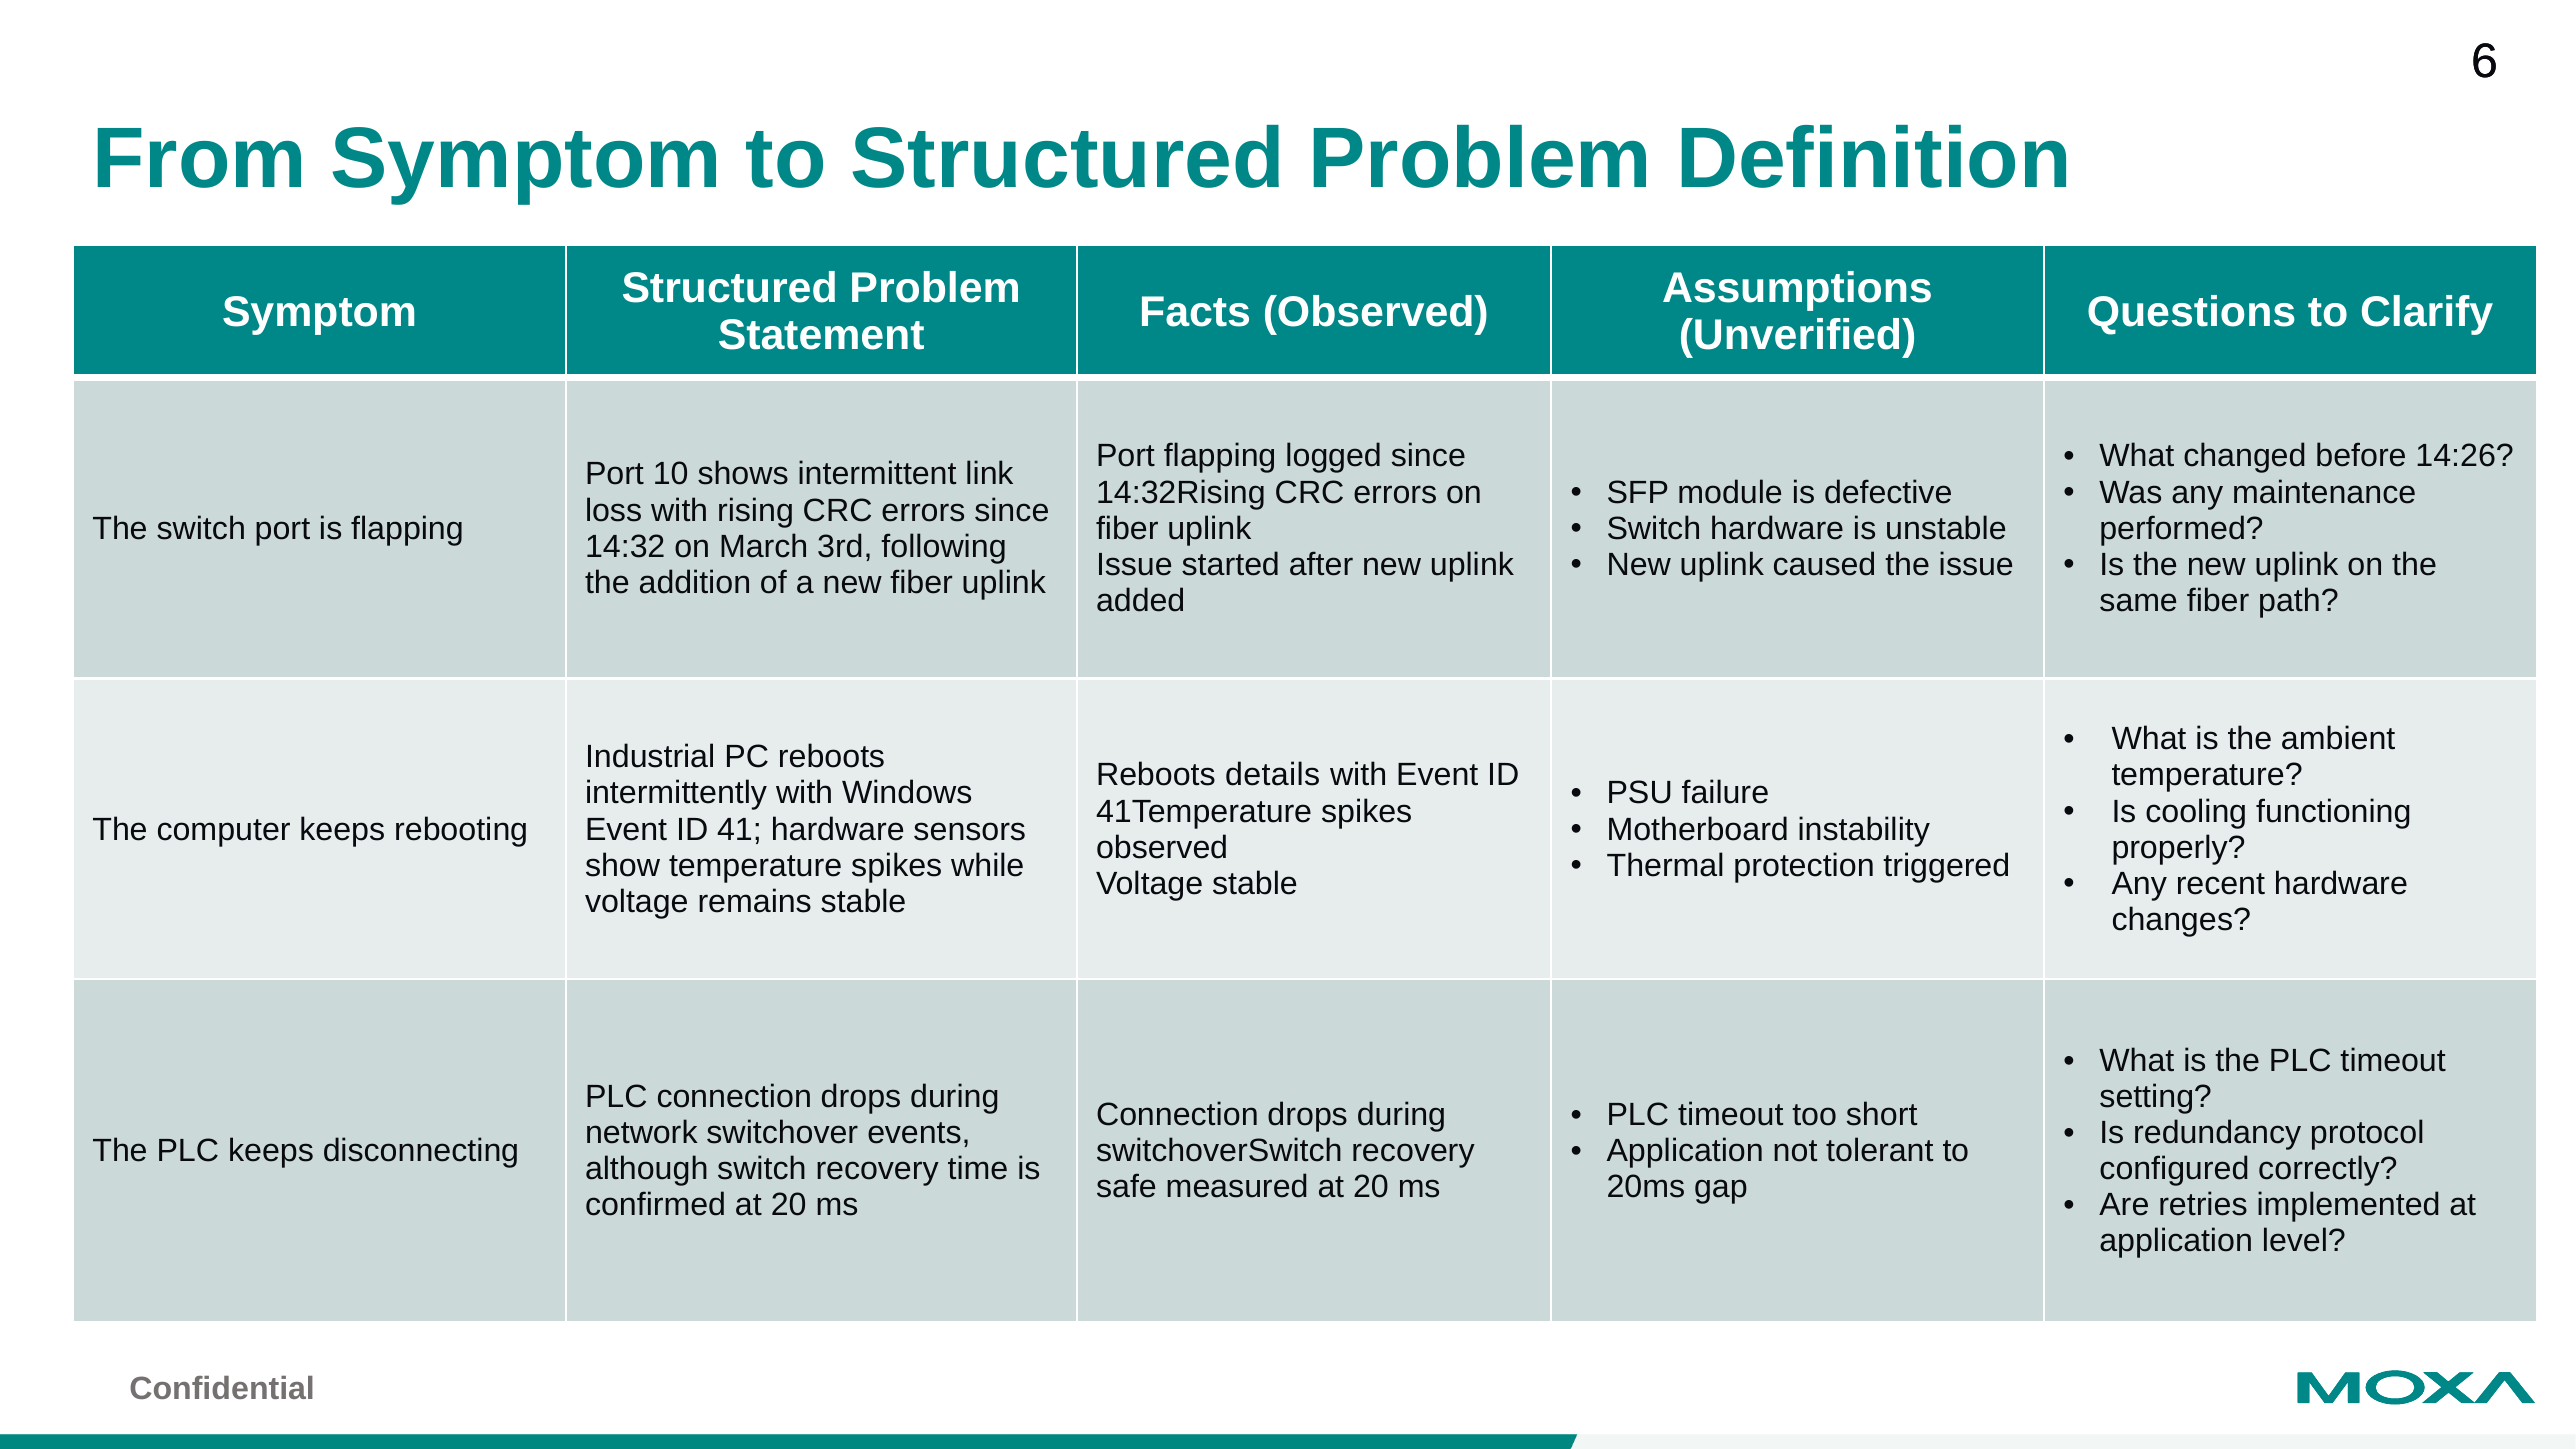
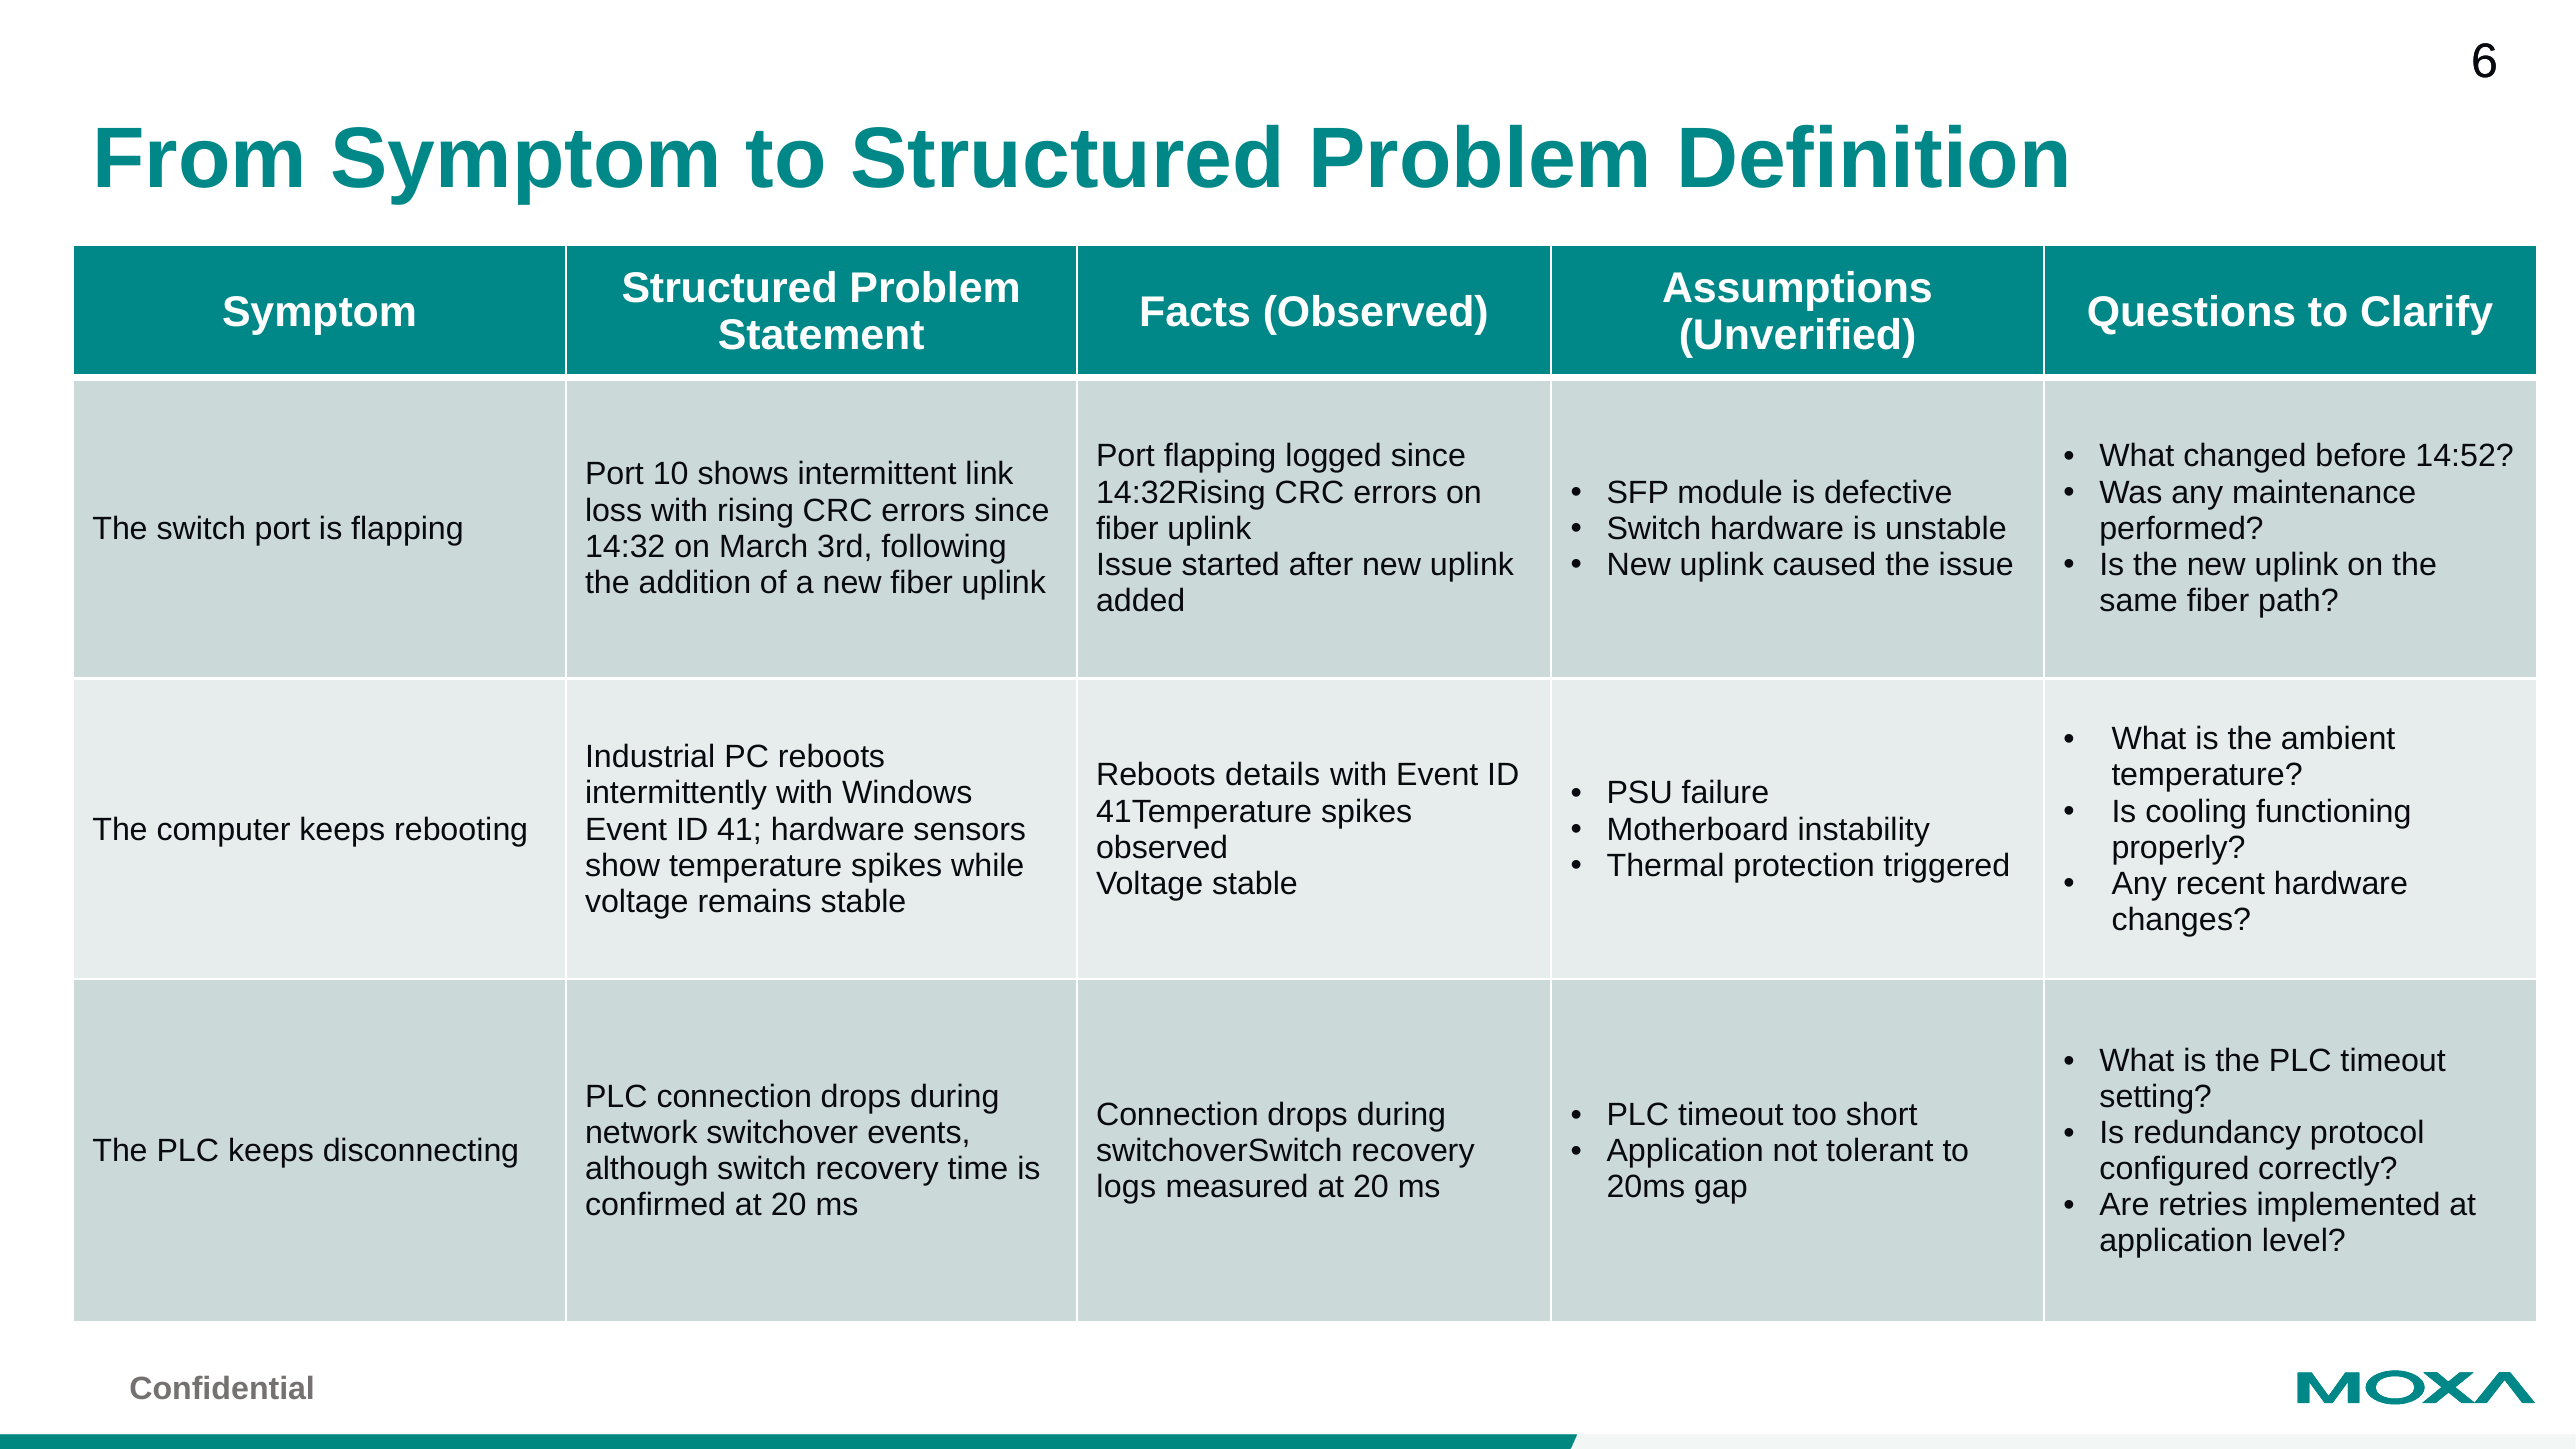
14:26: 14:26 -> 14:52
safe: safe -> logs
